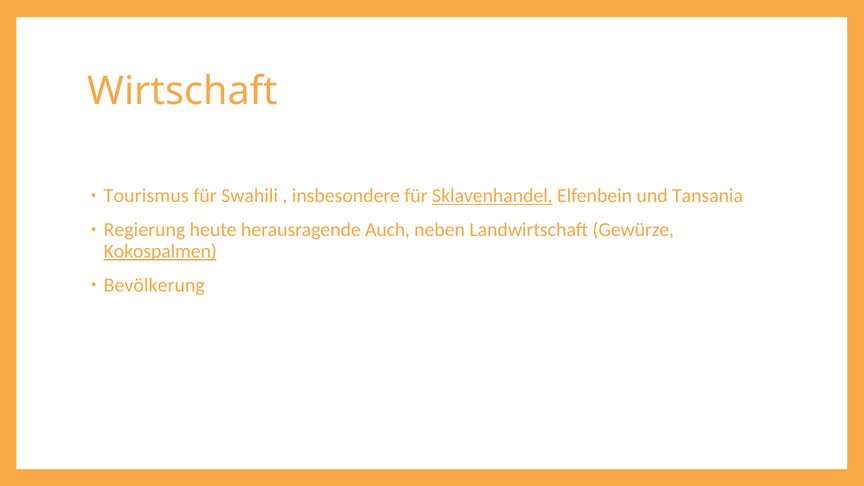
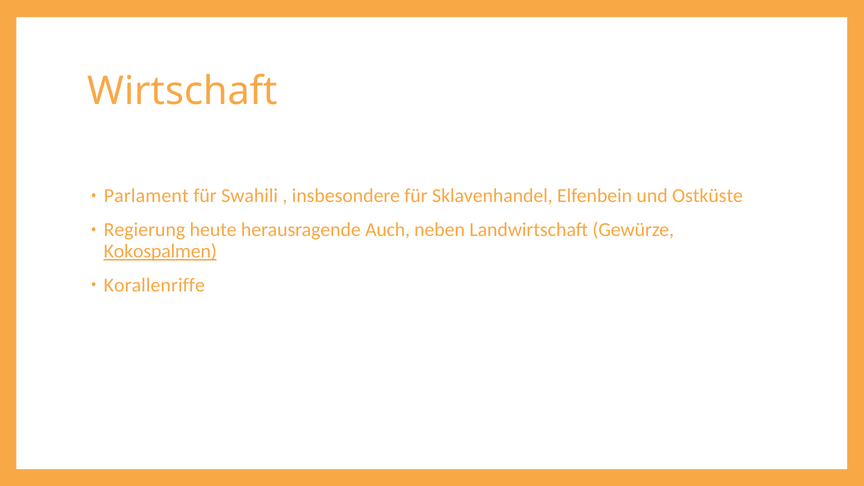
Tourismus: Tourismus -> Parlament
Sklavenhandel underline: present -> none
Tansania: Tansania -> Ostküste
Bevölkerung: Bevölkerung -> Korallenriffe
